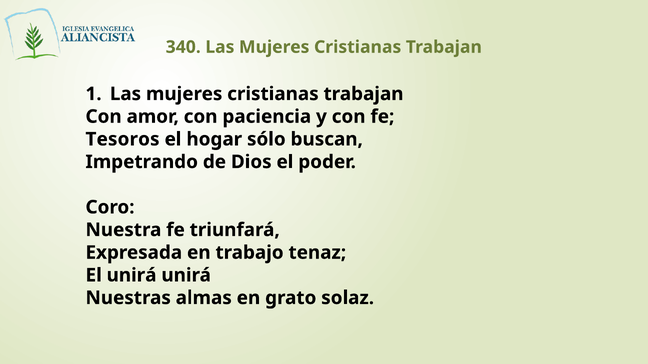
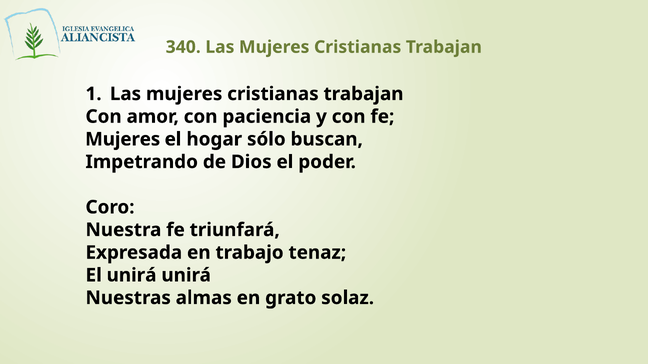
Tesoros at (123, 139): Tesoros -> Mujeres
